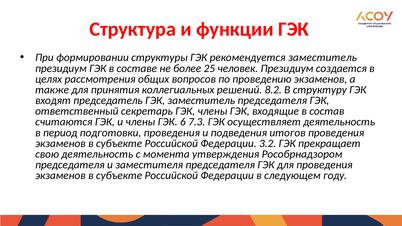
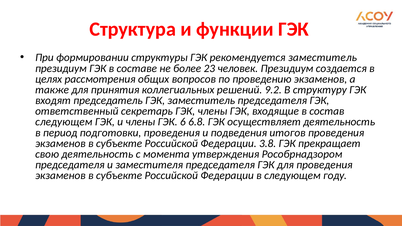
25: 25 -> 23
8.2: 8.2 -> 9.2
считаются at (64, 122): считаются -> следующем
7.3: 7.3 -> 6.8
3.2: 3.2 -> 3.8
